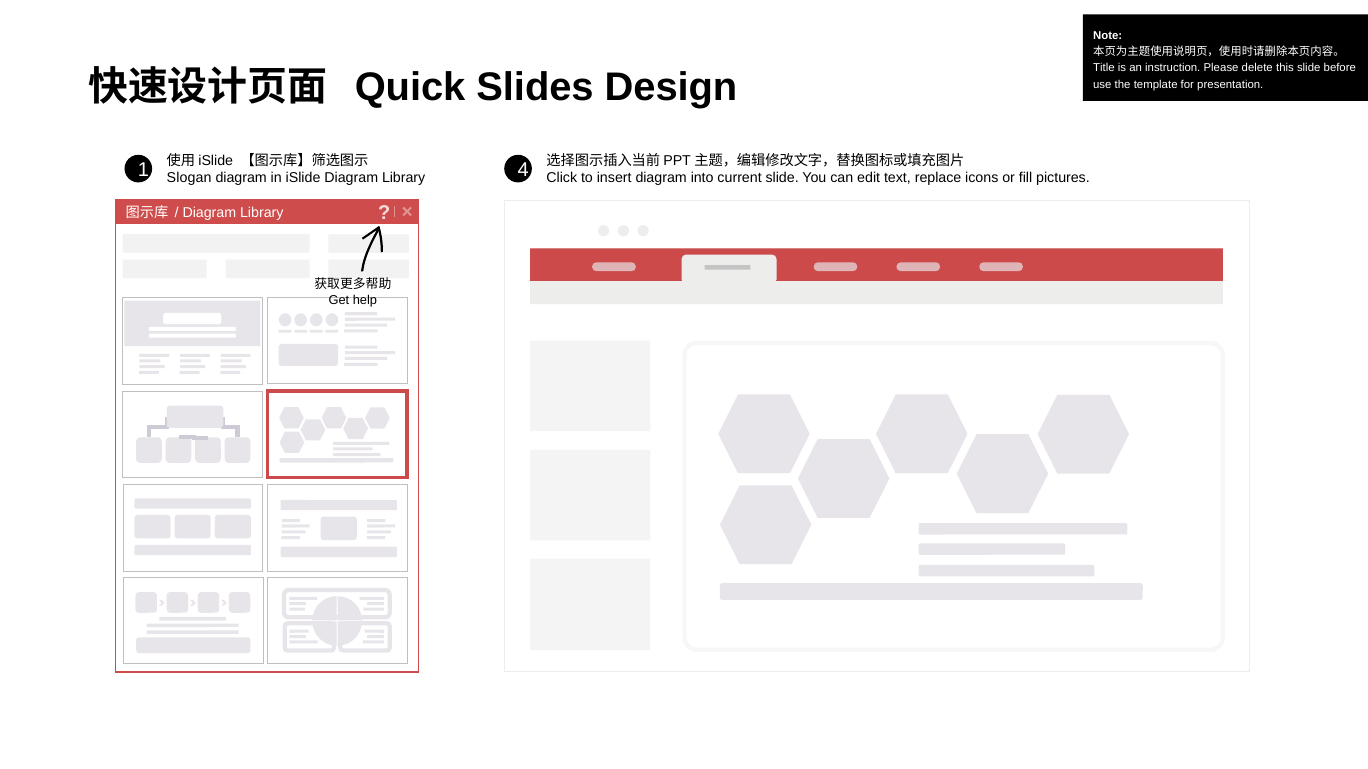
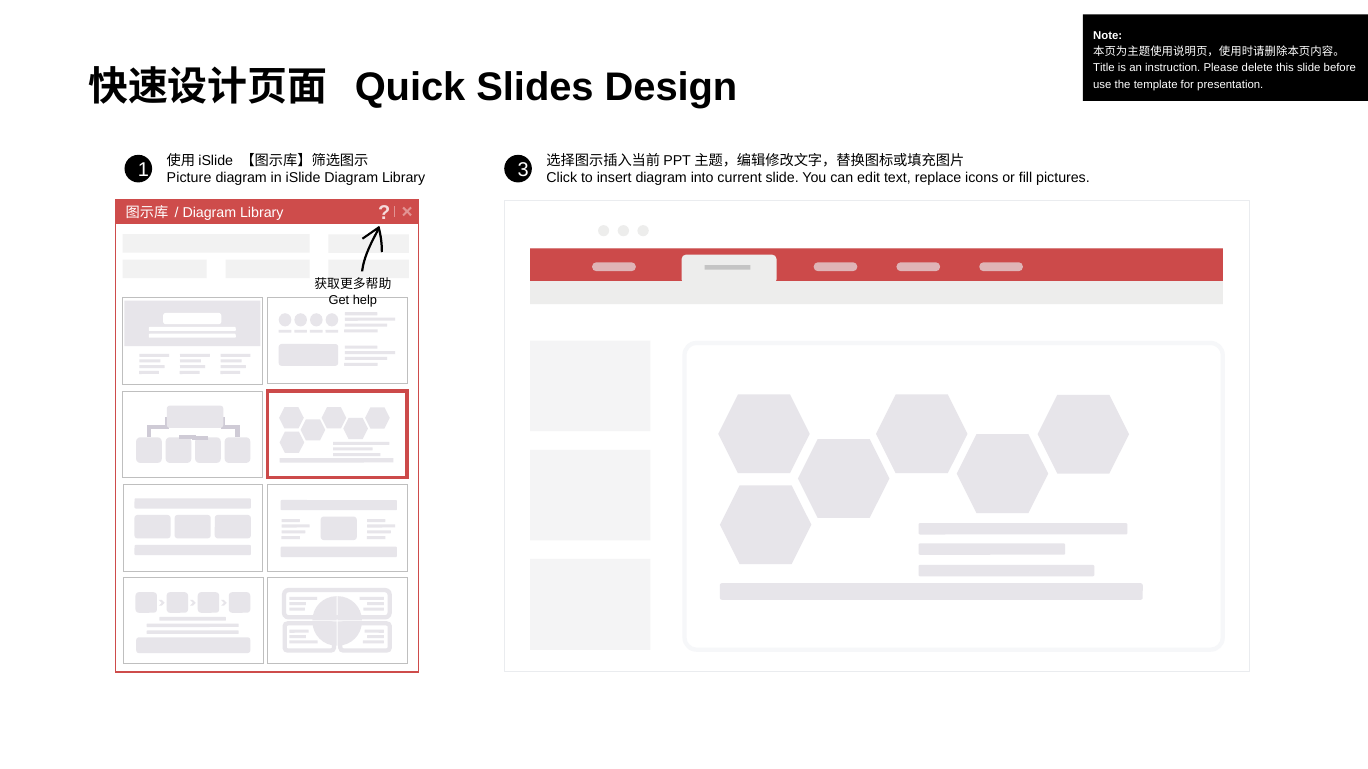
4: 4 -> 3
Slogan: Slogan -> Picture
